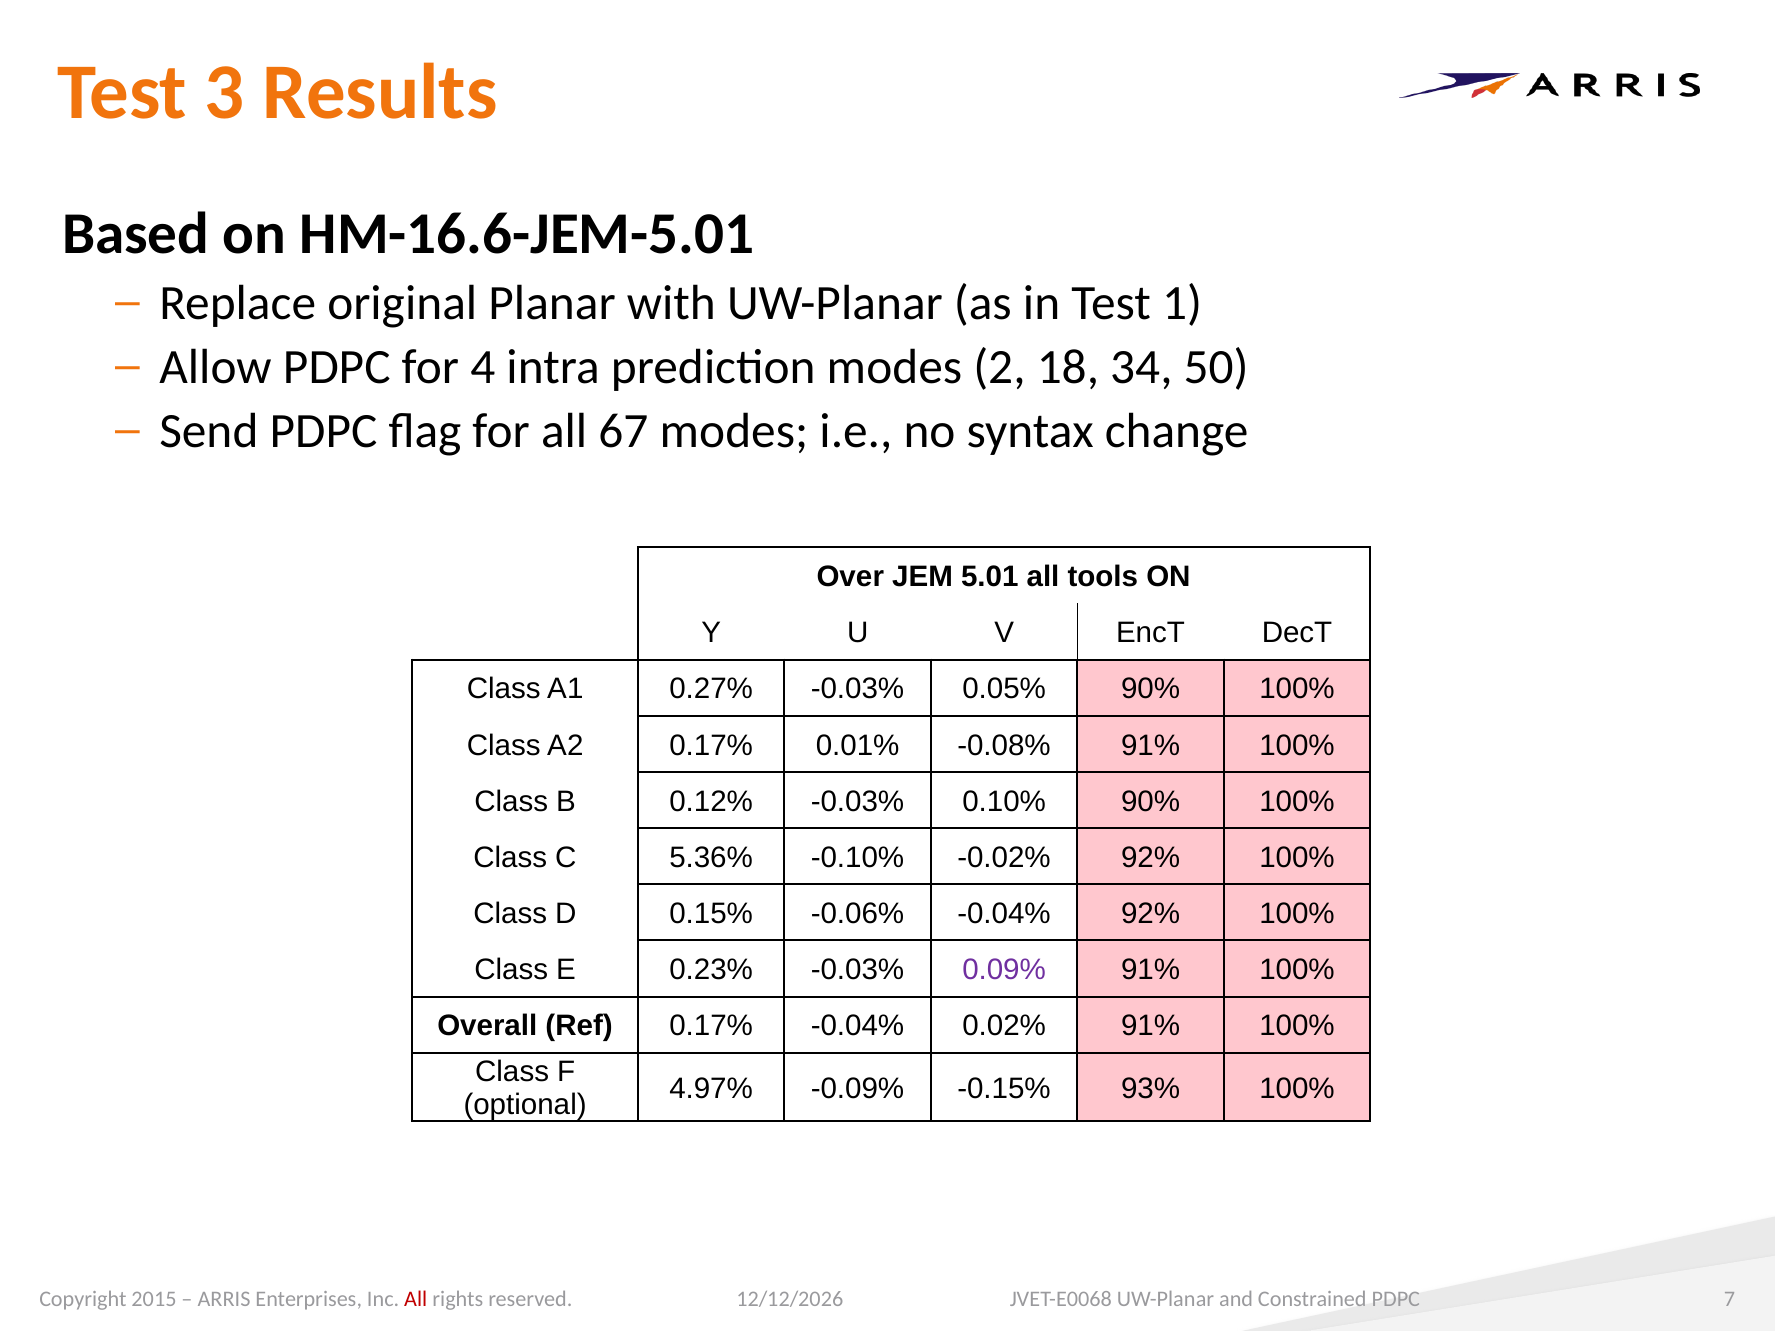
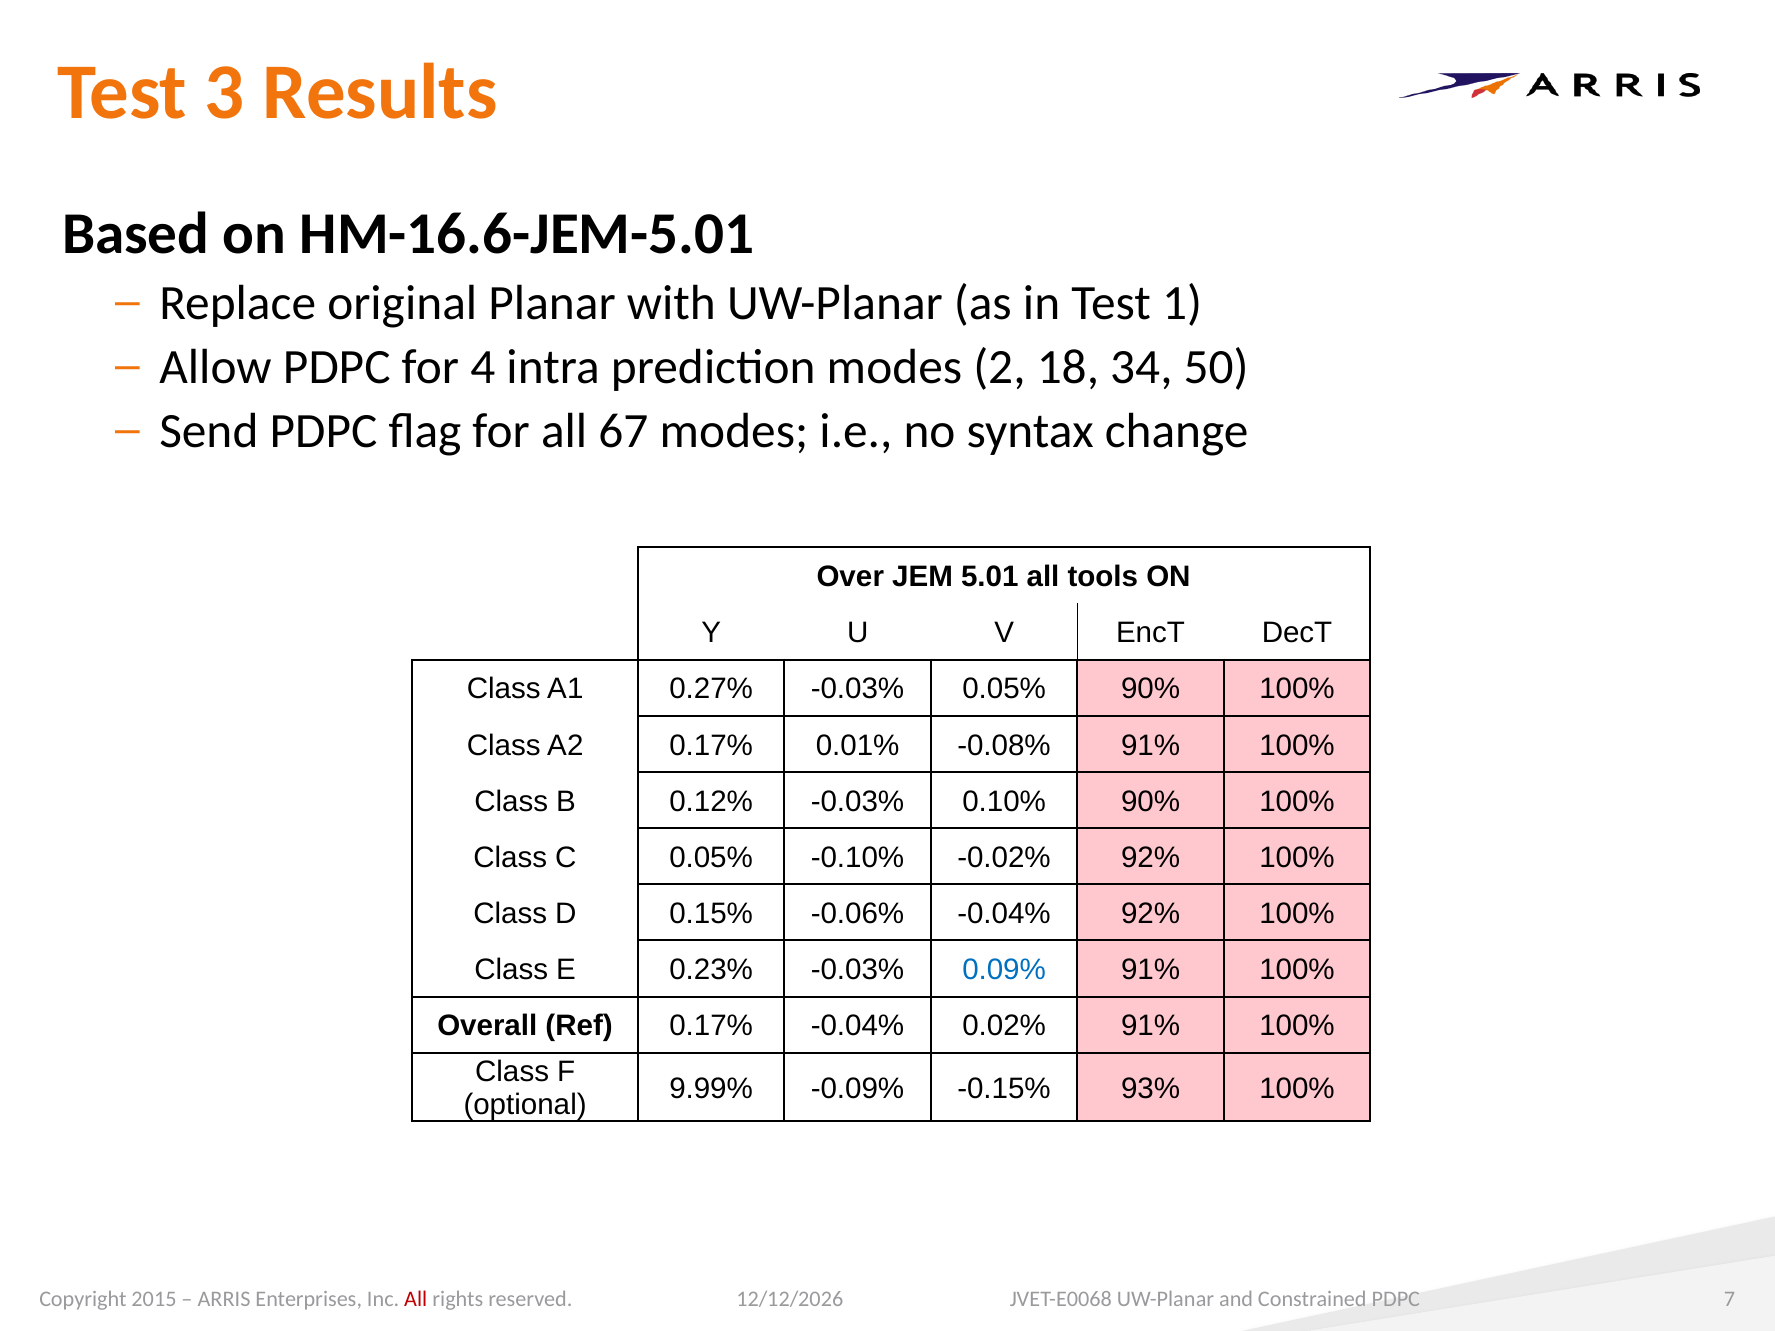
C 5.36%: 5.36% -> 0.05%
0.09% colour: purple -> blue
4.97%: 4.97% -> 9.99%
